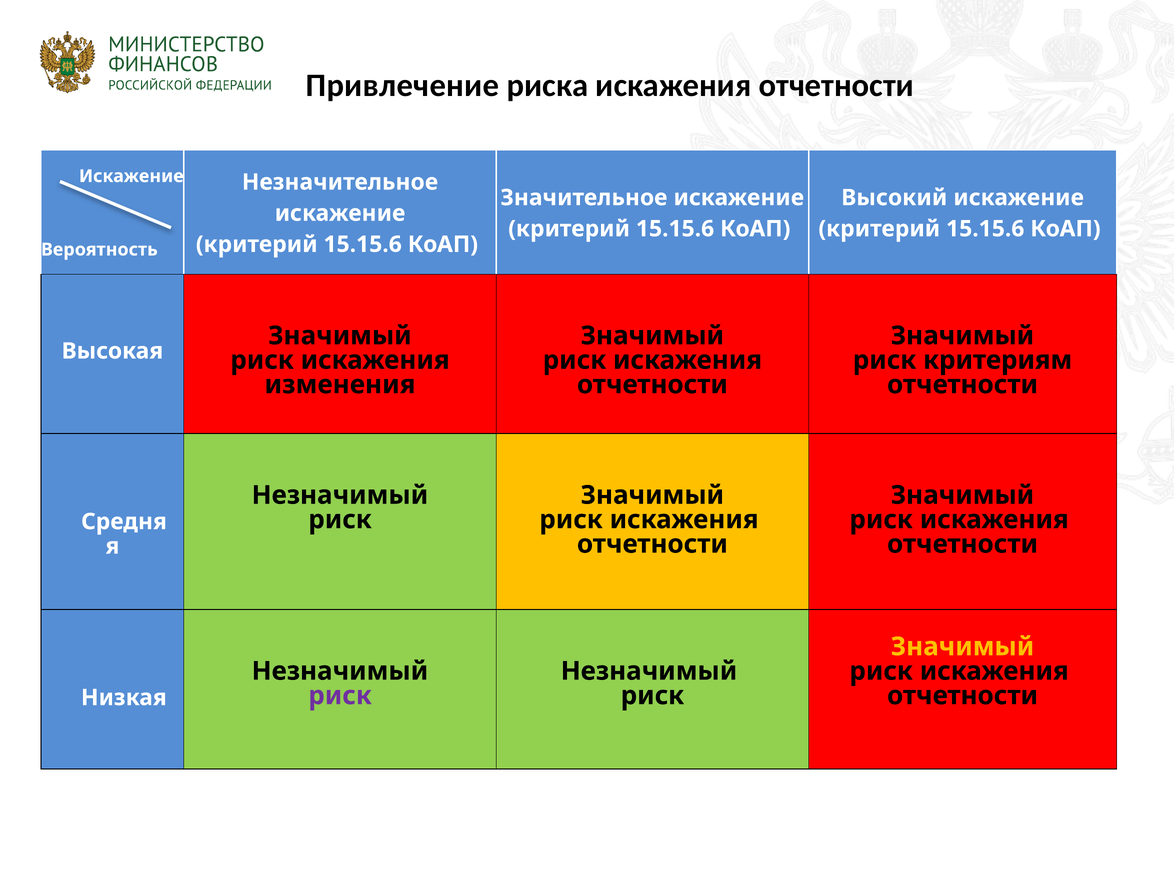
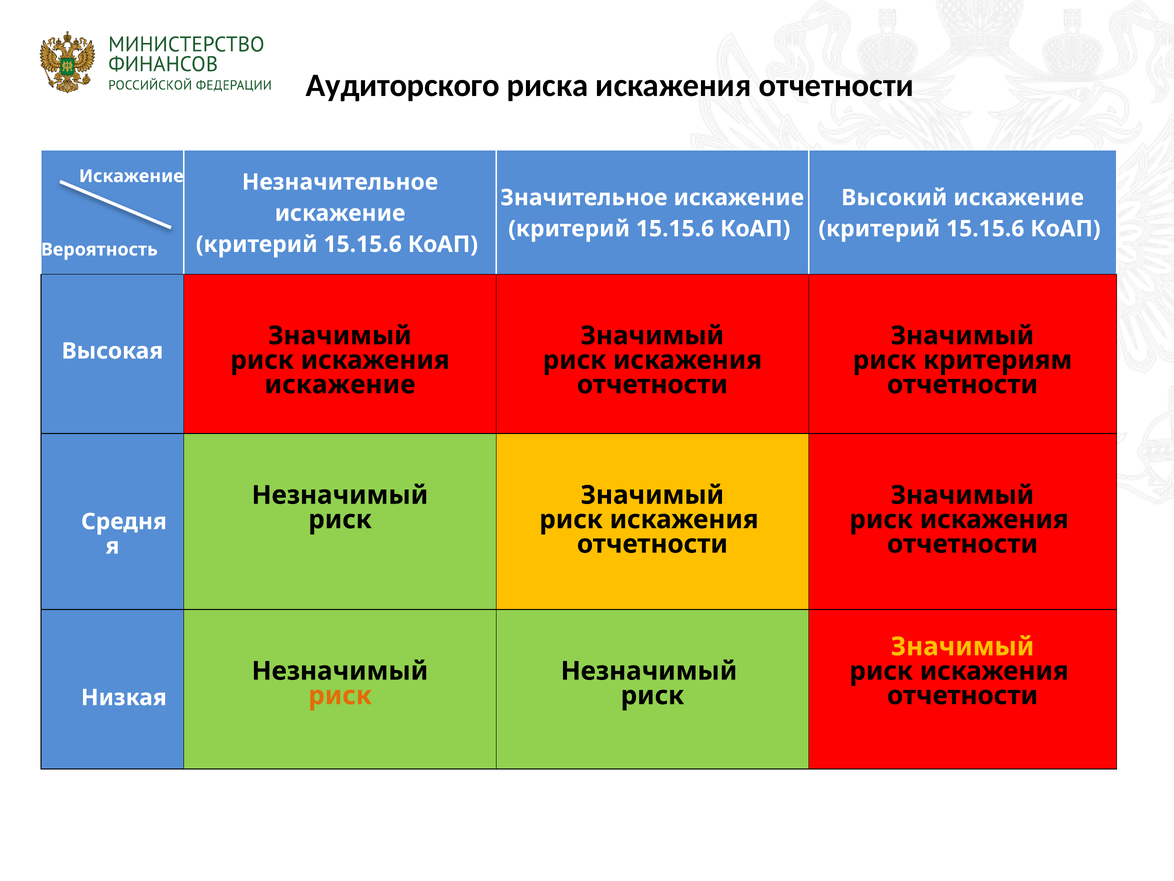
Привлечение: Привлечение -> Аудиторского
изменения at (340, 384): изменения -> искажение
риск at (340, 695) colour: purple -> orange
